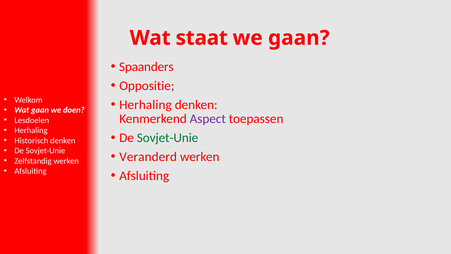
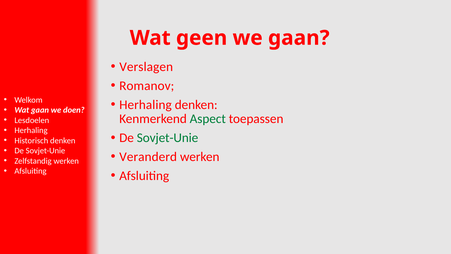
staat: staat -> geen
Spaanders: Spaanders -> Verslagen
Oppositie: Oppositie -> Romanov
Aspect colour: purple -> green
